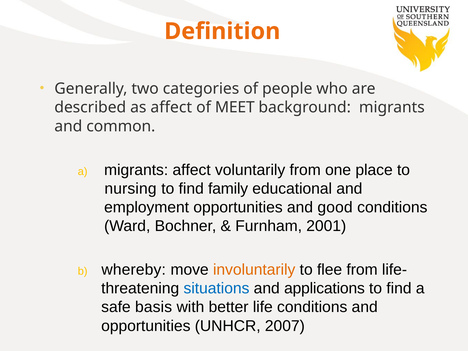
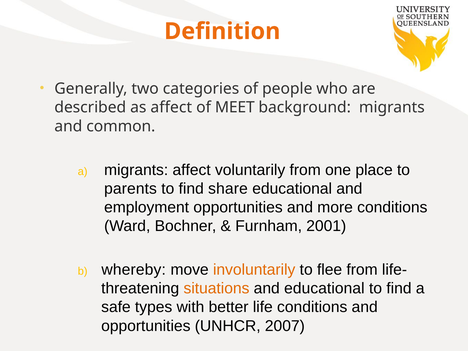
nursing: nursing -> parents
family: family -> share
good: good -> more
situations colour: blue -> orange
and applications: applications -> educational
basis: basis -> types
